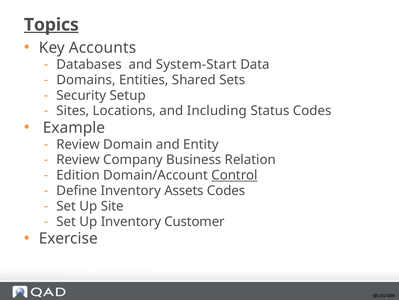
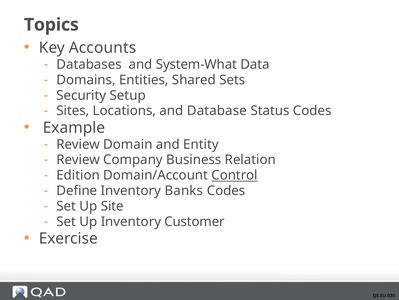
Topics underline: present -> none
System-Start: System-Start -> System-What
Including: Including -> Database
Assets: Assets -> Banks
